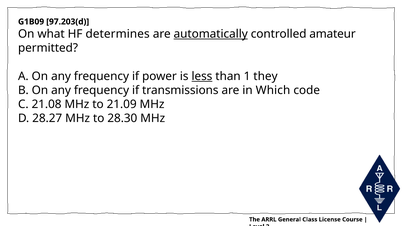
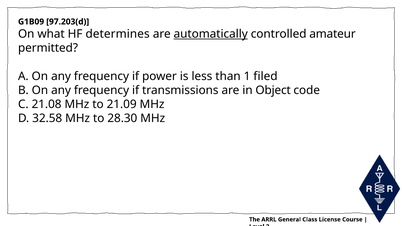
less underline: present -> none
they: they -> filed
Which: Which -> Object
28.27: 28.27 -> 32.58
